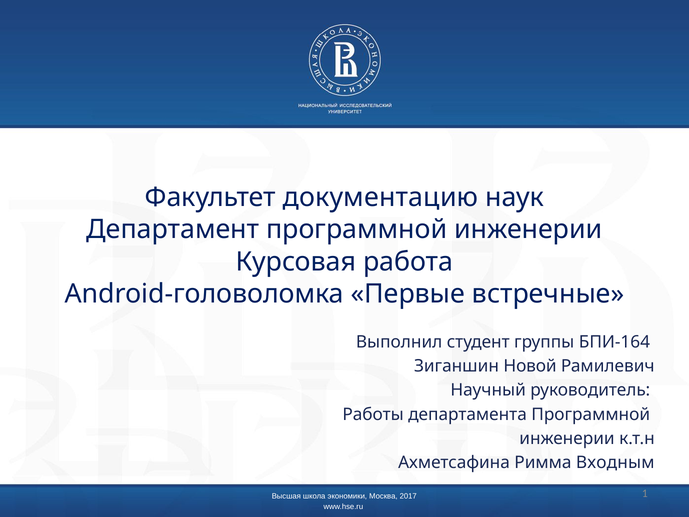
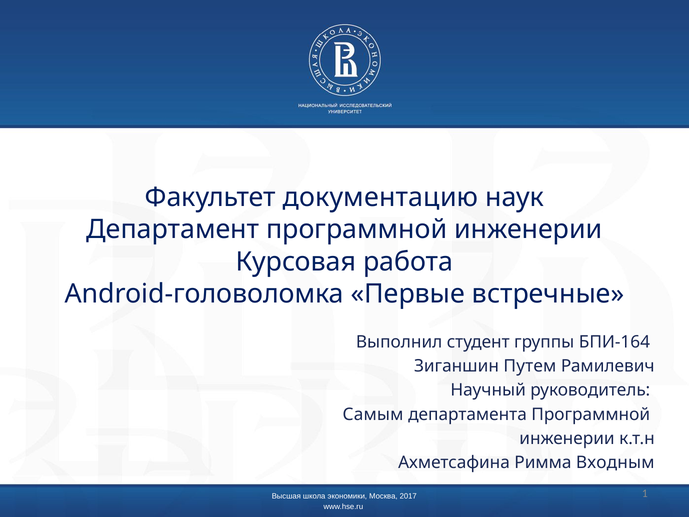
Новой: Новой -> Путем
Работы: Работы -> Самым
